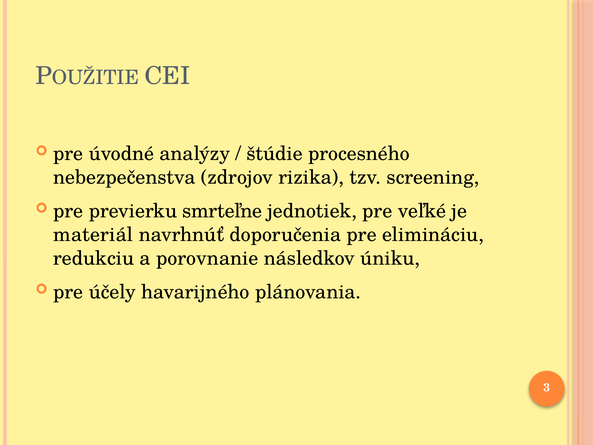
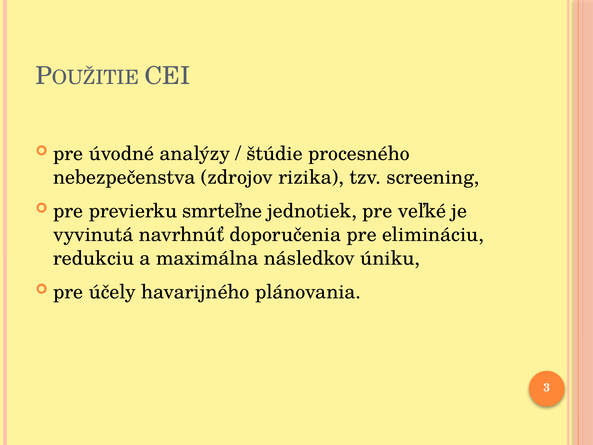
materiál: materiál -> vyvinutá
porovnanie: porovnanie -> maximálna
